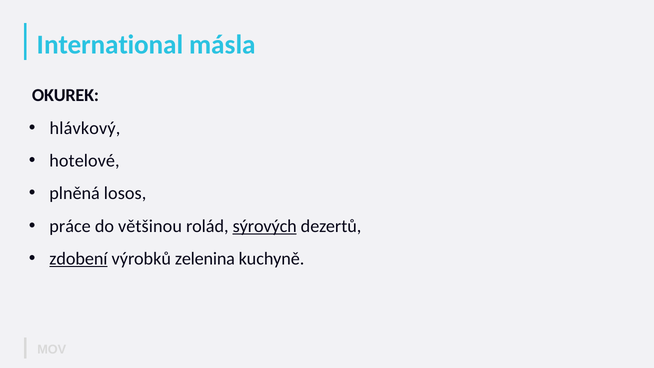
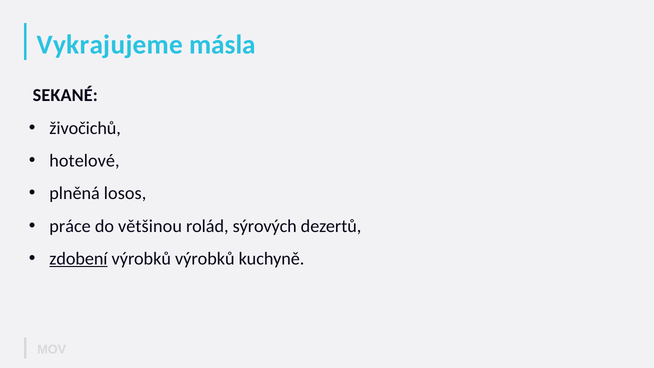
International: International -> Vykrajujeme
OKUREK: OKUREK -> SEKANÉ
hlávkový: hlávkový -> živočichů
sýrových underline: present -> none
výrobků zelenina: zelenina -> výrobků
